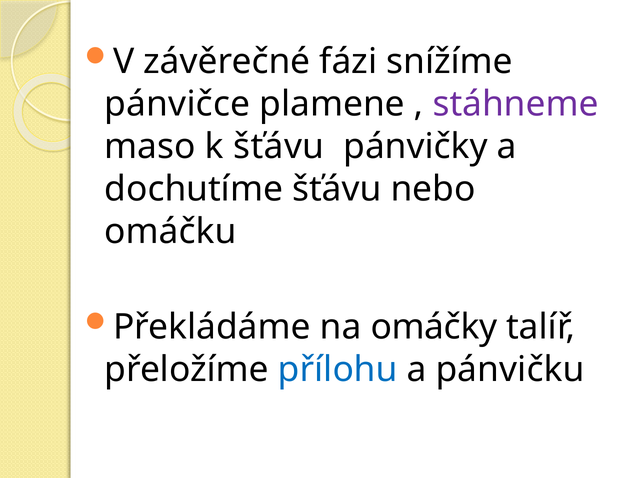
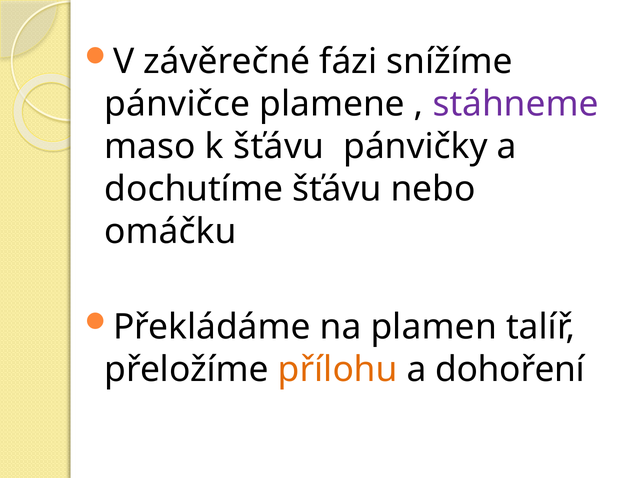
omáčky: omáčky -> plamen
přílohu colour: blue -> orange
pánvičku: pánvičku -> dohoření
